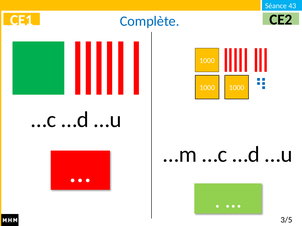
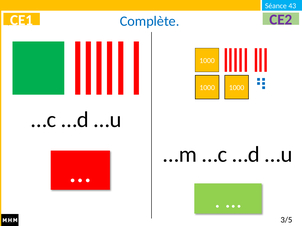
CE2 colour: black -> purple
